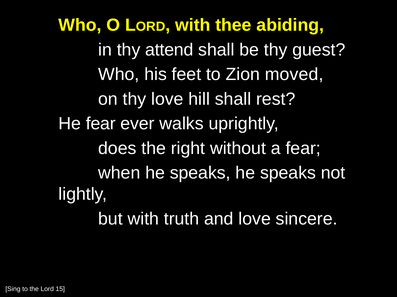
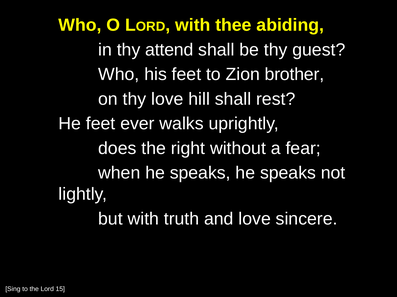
moved: moved -> brother
He fear: fear -> feet
